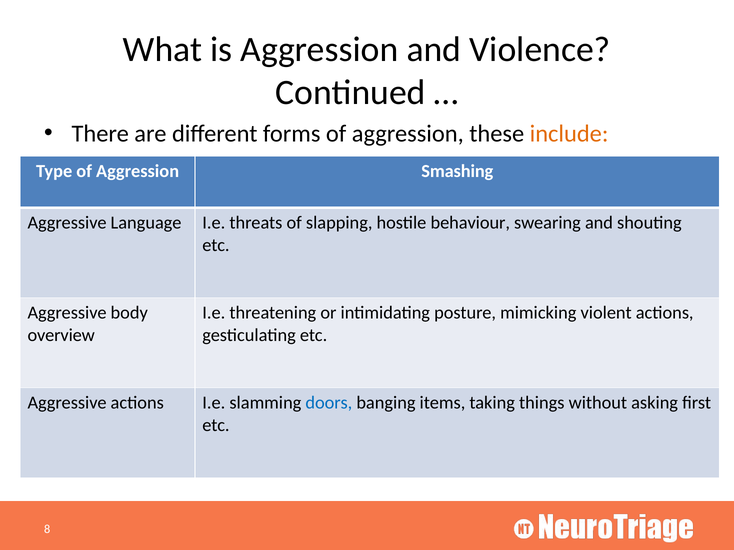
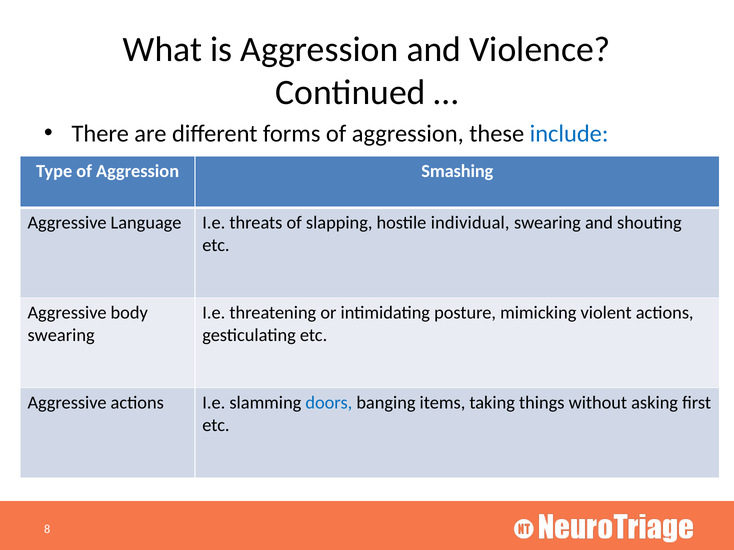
include colour: orange -> blue
behaviour: behaviour -> individual
overview at (61, 335): overview -> swearing
